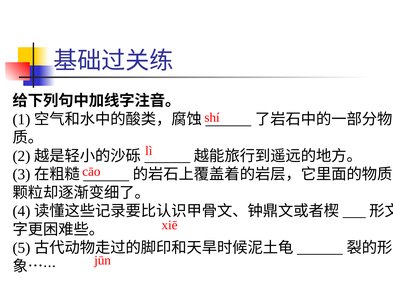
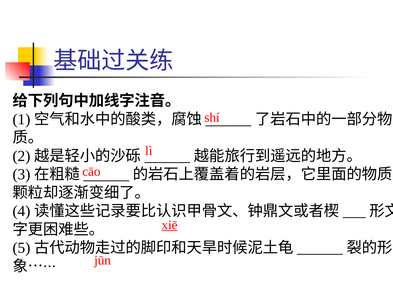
xiē underline: none -> present
